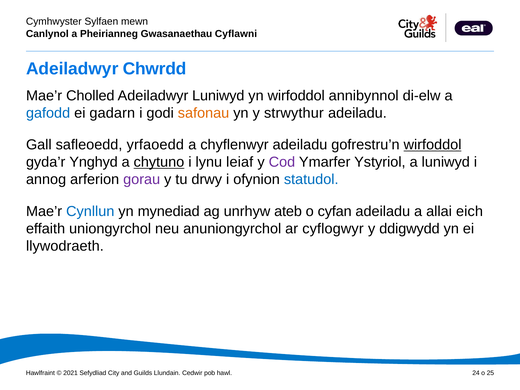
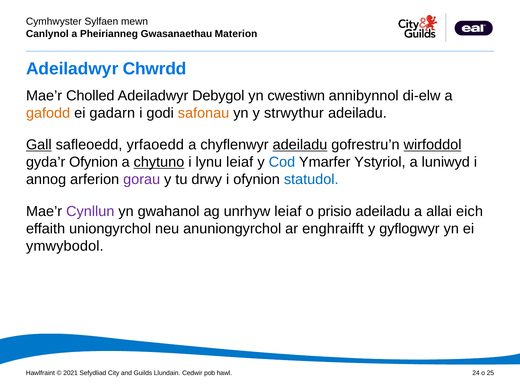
Cyflawni: Cyflawni -> Materion
Adeiladwyr Luniwyd: Luniwyd -> Debygol
yn wirfoddol: wirfoddol -> cwestiwn
gafodd colour: blue -> orange
Gall underline: none -> present
adeiladu at (300, 145) underline: none -> present
gyda’r Ynghyd: Ynghyd -> Ofynion
Cod colour: purple -> blue
Cynllun colour: blue -> purple
mynediad: mynediad -> gwahanol
unrhyw ateb: ateb -> leiaf
cyfan: cyfan -> prisio
cyflogwyr: cyflogwyr -> enghraifft
ddigwydd: ddigwydd -> gyflogwyr
llywodraeth: llywodraeth -> ymwybodol
